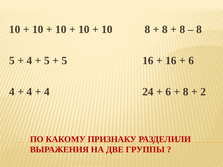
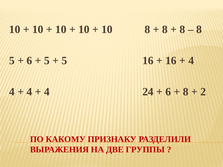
4 at (29, 61): 4 -> 6
6 at (191, 61): 6 -> 4
